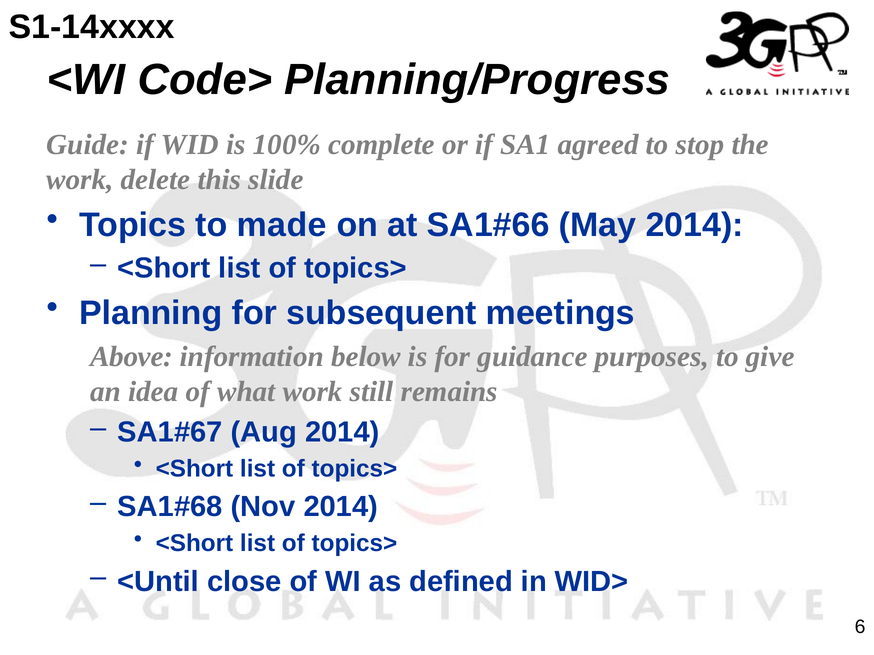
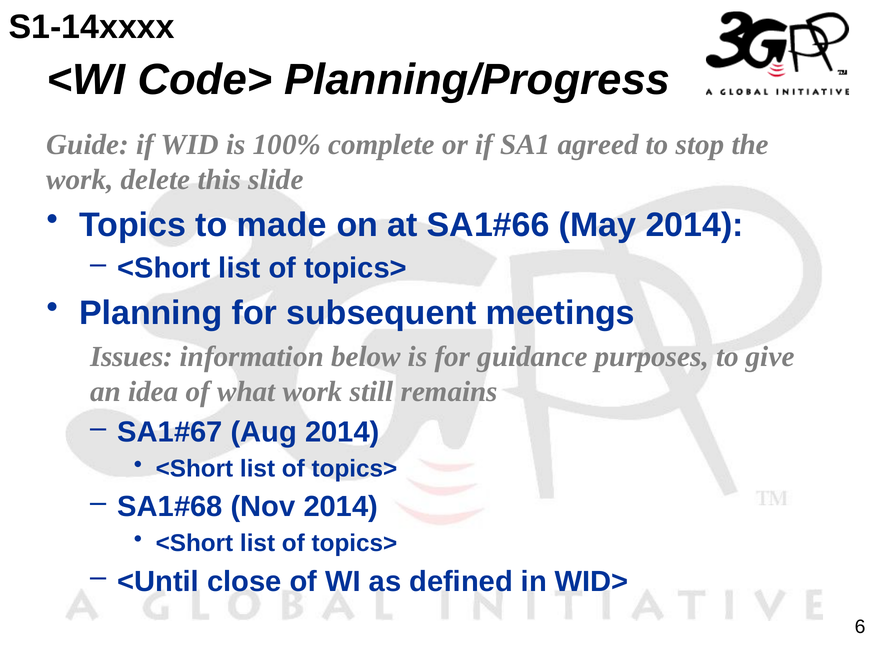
Above: Above -> Issues
